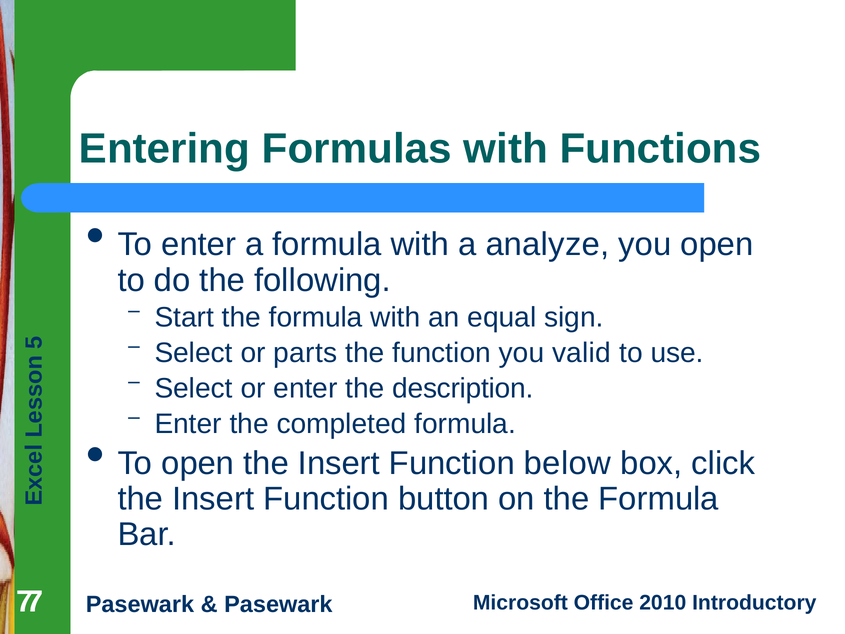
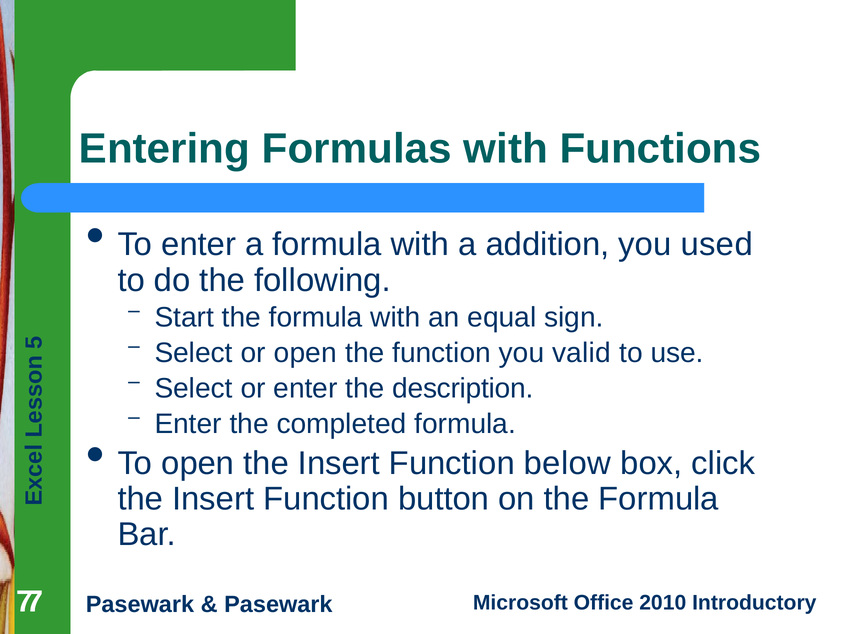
analyze: analyze -> addition
you open: open -> used
or parts: parts -> open
